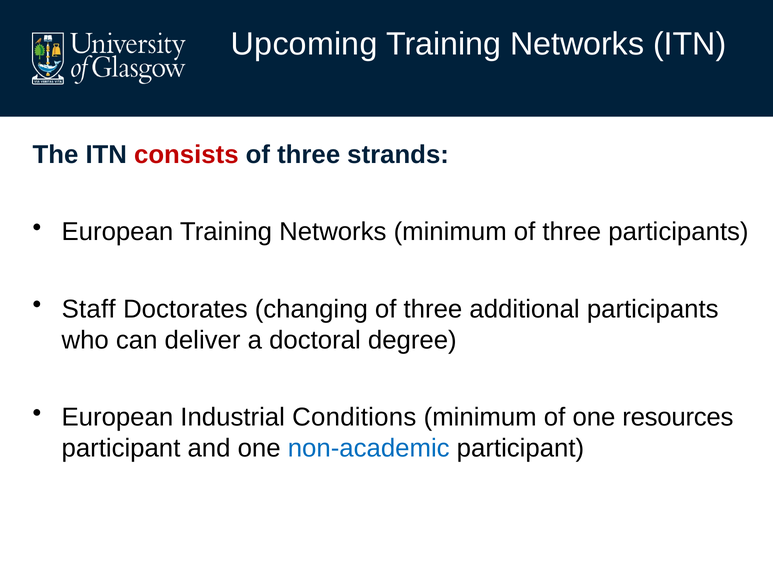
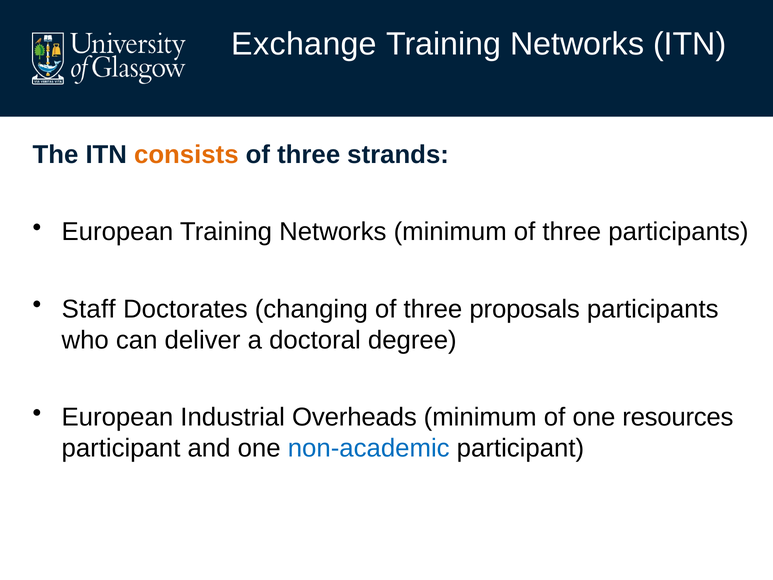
Upcoming: Upcoming -> Exchange
consists colour: red -> orange
additional: additional -> proposals
Conditions: Conditions -> Overheads
